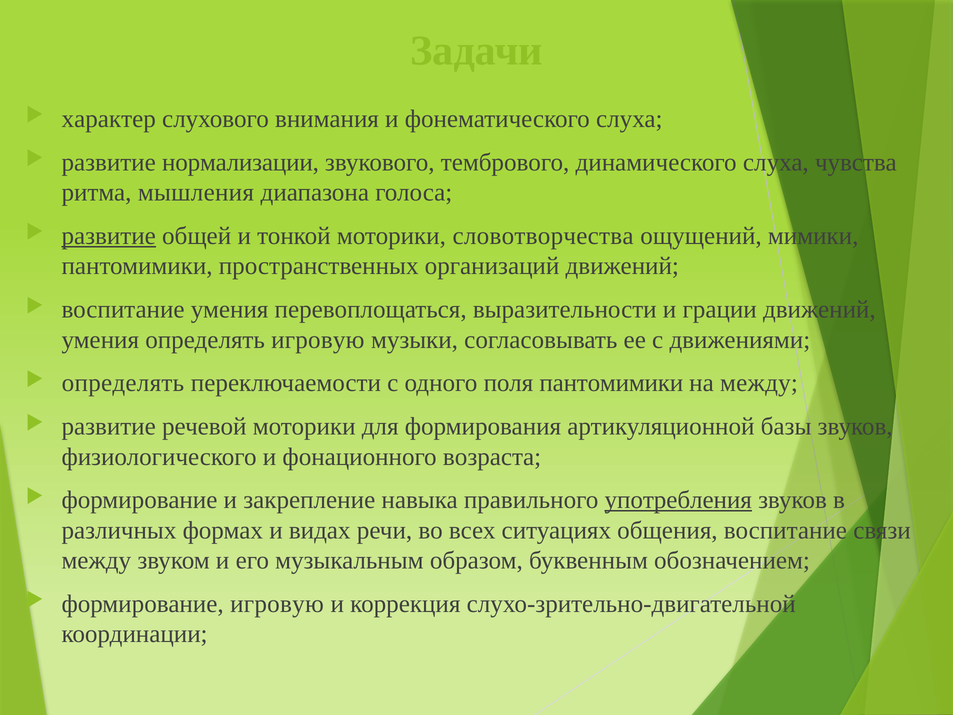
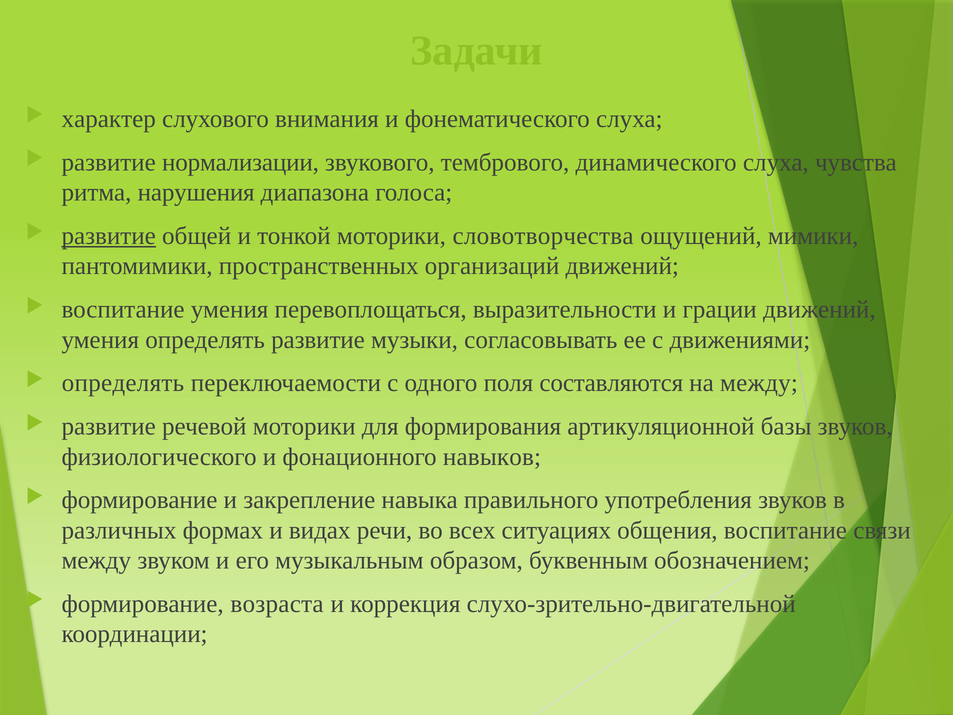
мышления: мышления -> нарушения
определять игровую: игровую -> развитие
поля пантомимики: пантомимики -> составляются
возраста: возраста -> навыков
употребления underline: present -> none
формирование игровую: игровую -> возраста
